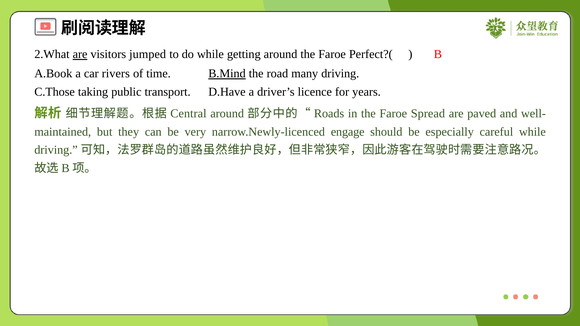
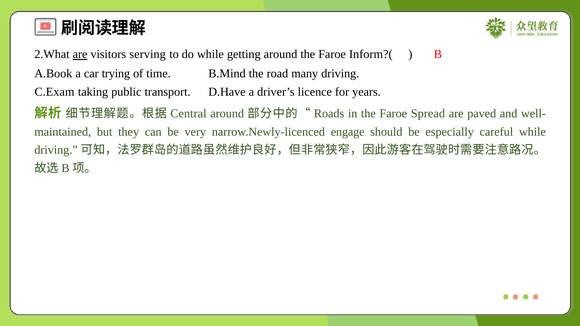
jumped: jumped -> serving
Perfect?(: Perfect?( -> Inform?(
rivers: rivers -> trying
B.Mind underline: present -> none
C.Those: C.Those -> C.Exam
